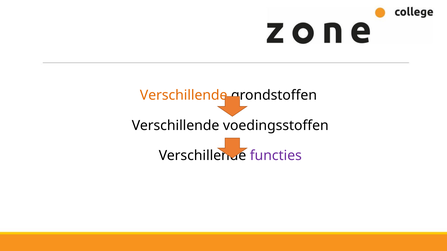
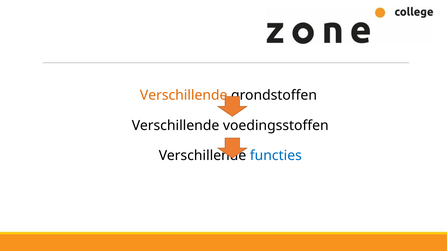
functies colour: purple -> blue
